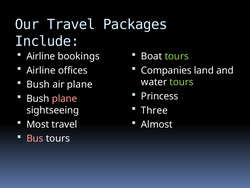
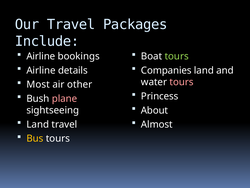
offices: offices -> details
tours at (182, 82) colour: light green -> pink
Bush at (38, 84): Bush -> Most
air plane: plane -> other
Three: Three -> About
Most at (38, 124): Most -> Land
Bus colour: pink -> yellow
